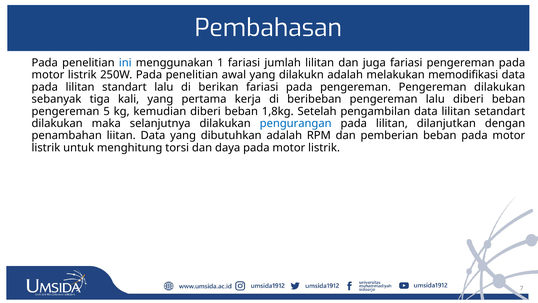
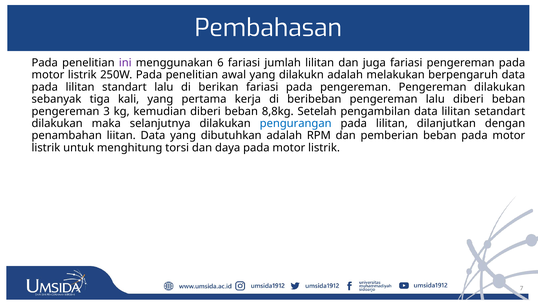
ini colour: blue -> purple
1: 1 -> 6
memodifikasi: memodifikasi -> berpengaruh
5: 5 -> 3
1,8kg: 1,8kg -> 8,8kg
